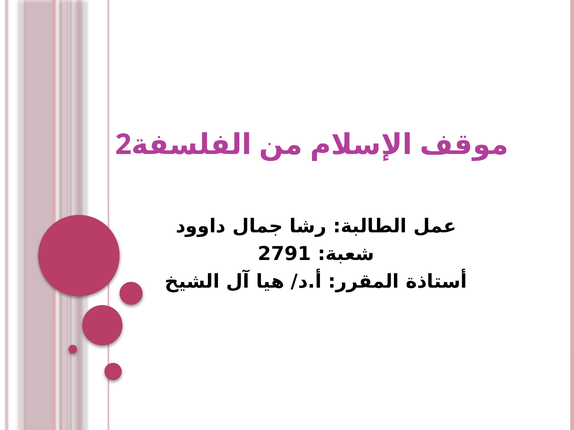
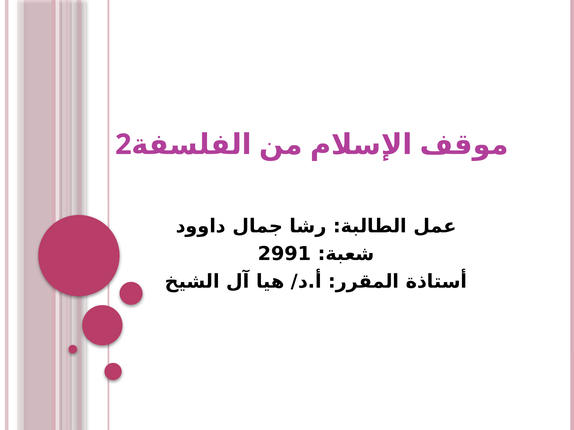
2791: 2791 -> 2991
